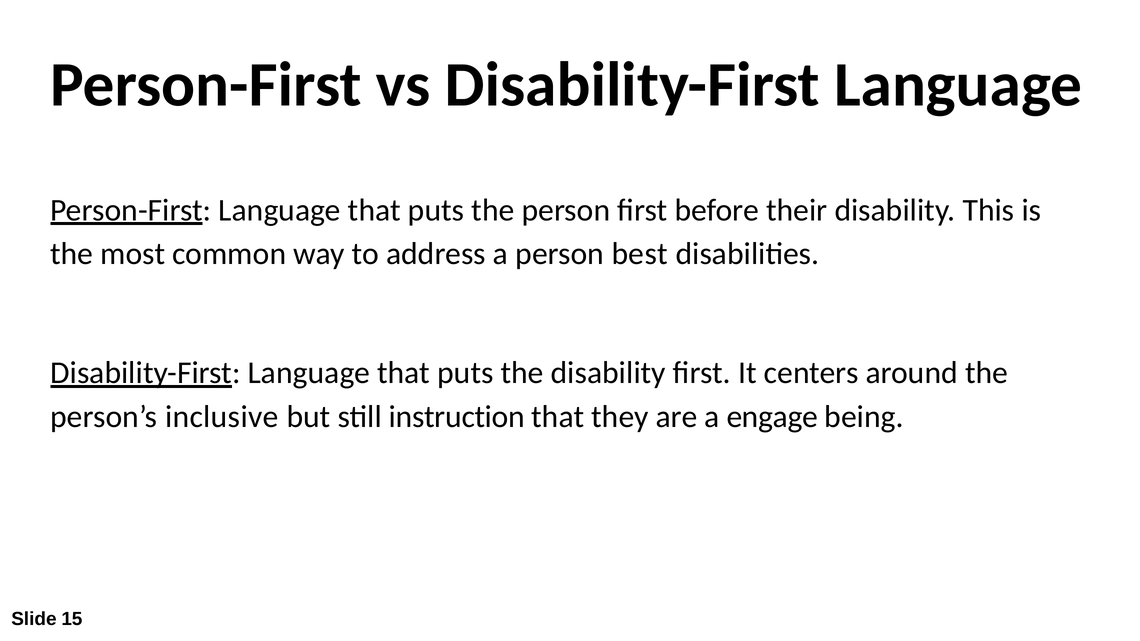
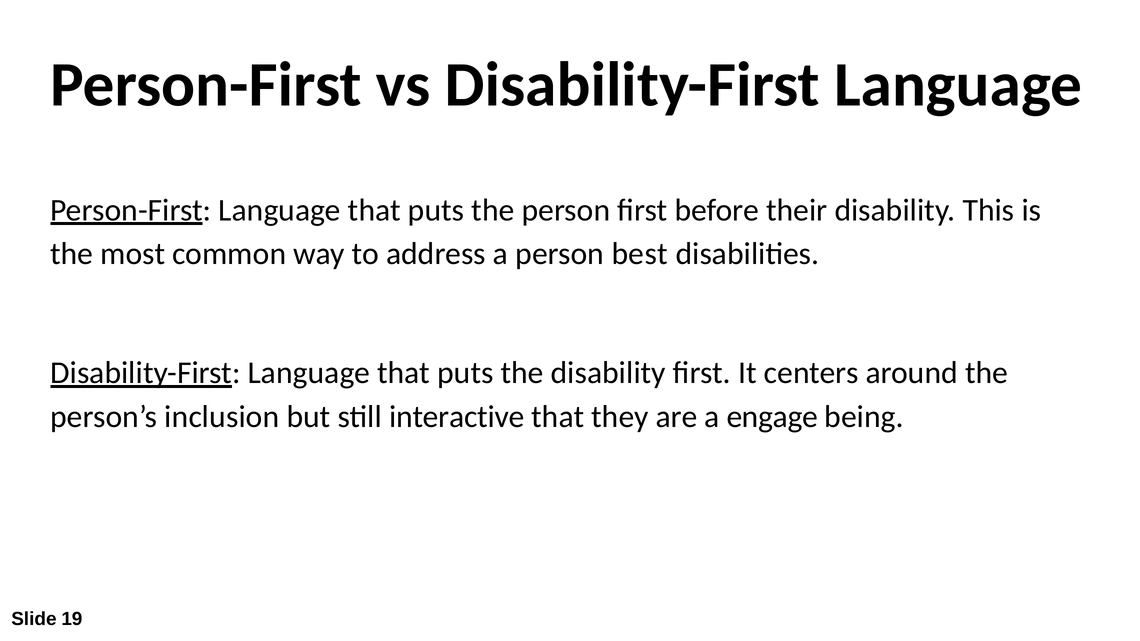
inclusive: inclusive -> inclusion
instruction: instruction -> interactive
15: 15 -> 19
